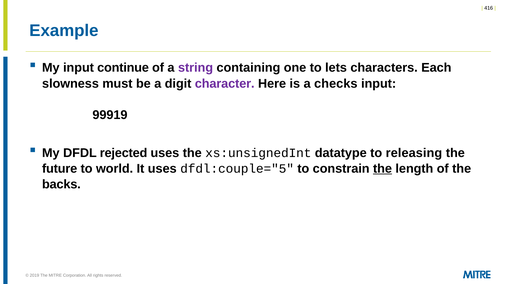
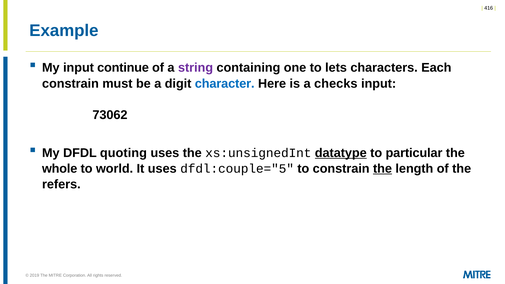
slowness at (70, 84): slowness -> constrain
character colour: purple -> blue
99919: 99919 -> 73062
rejected: rejected -> quoting
datatype underline: none -> present
releasing: releasing -> particular
future: future -> whole
backs: backs -> refers
